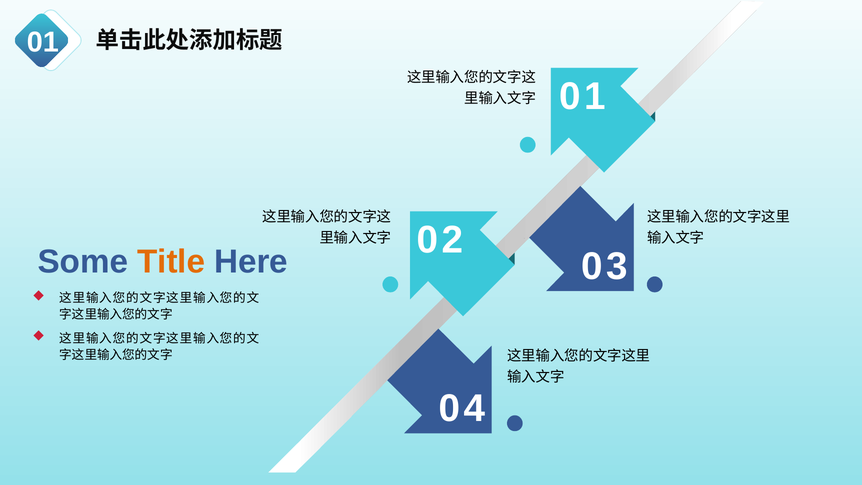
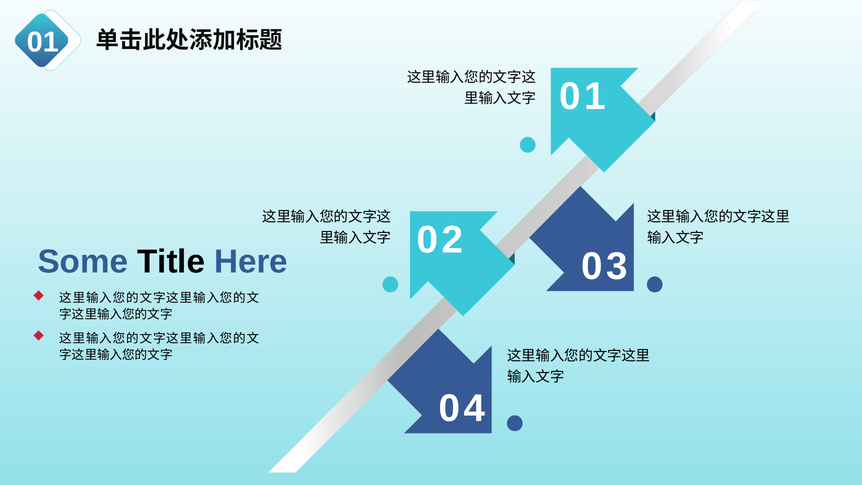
Title colour: orange -> black
